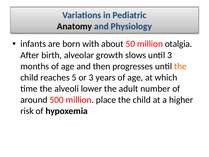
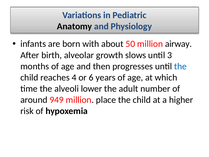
otalgia: otalgia -> airway
the at (180, 66) colour: orange -> blue
5: 5 -> 4
or 3: 3 -> 6
500: 500 -> 949
